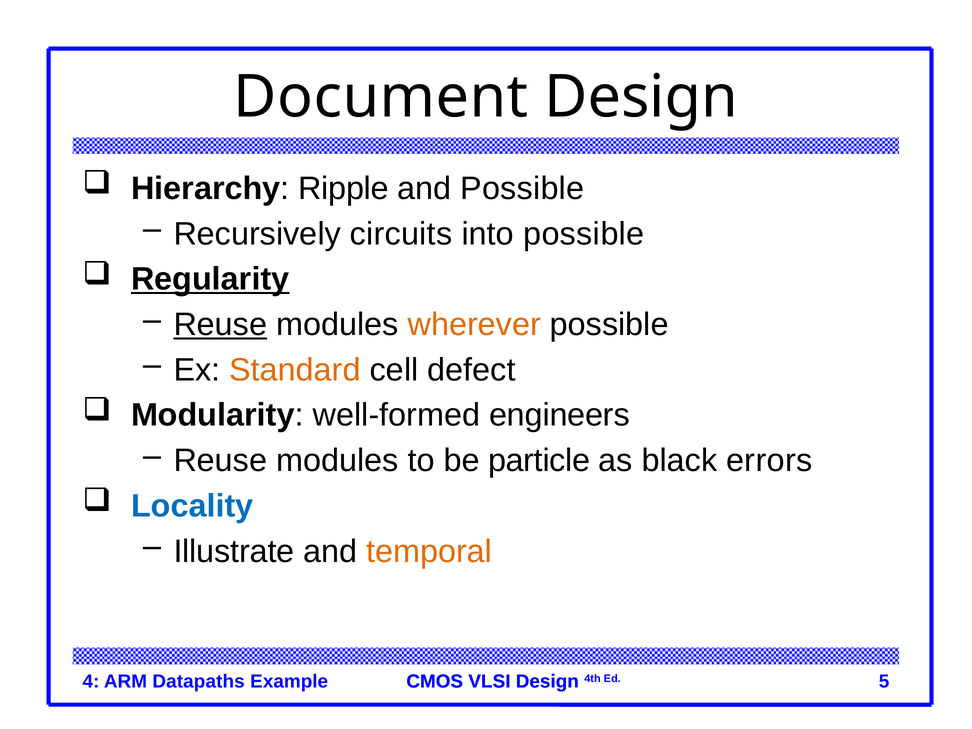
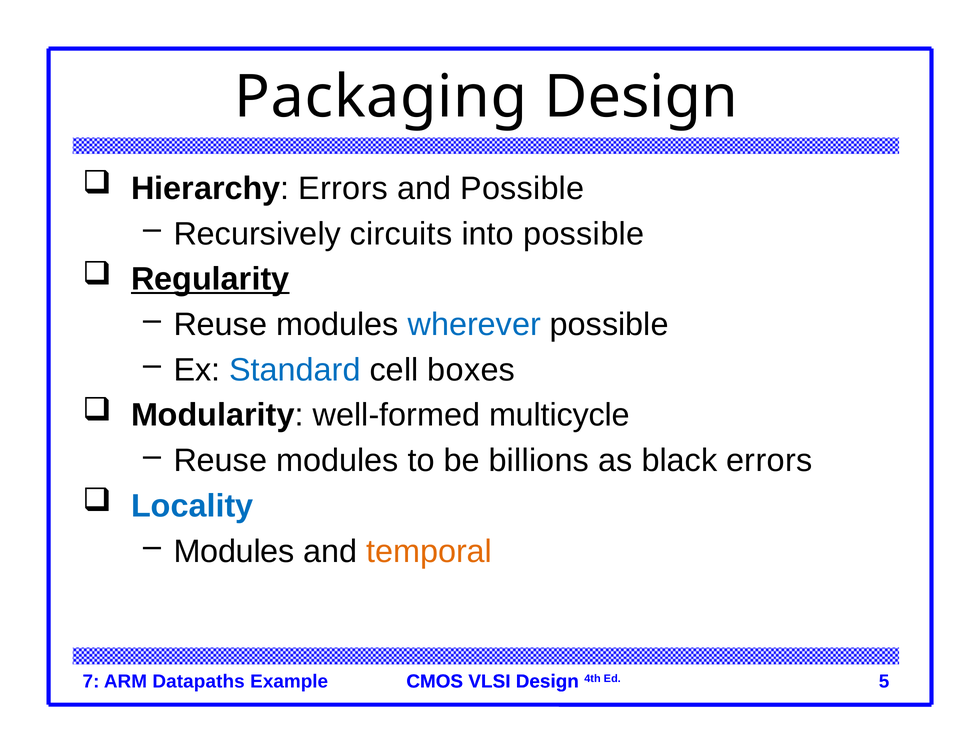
Document: Document -> Packaging
Hierarchy Ripple: Ripple -> Errors
Reuse at (220, 325) underline: present -> none
wherever colour: orange -> blue
Standard colour: orange -> blue
defect: defect -> boxes
engineers: engineers -> multicycle
particle: particle -> billions
Illustrate at (234, 551): Illustrate -> Modules
4: 4 -> 7
